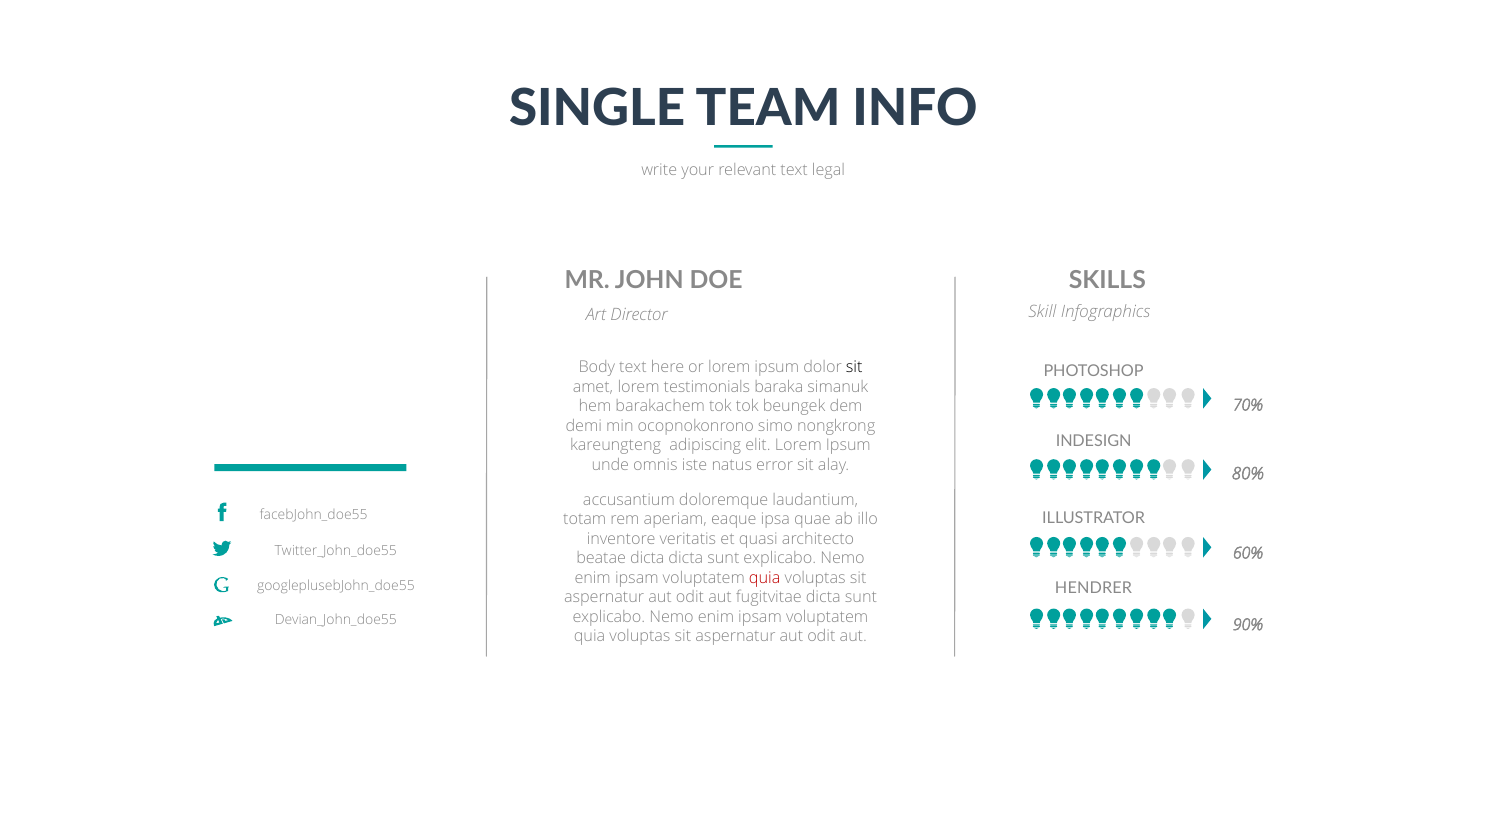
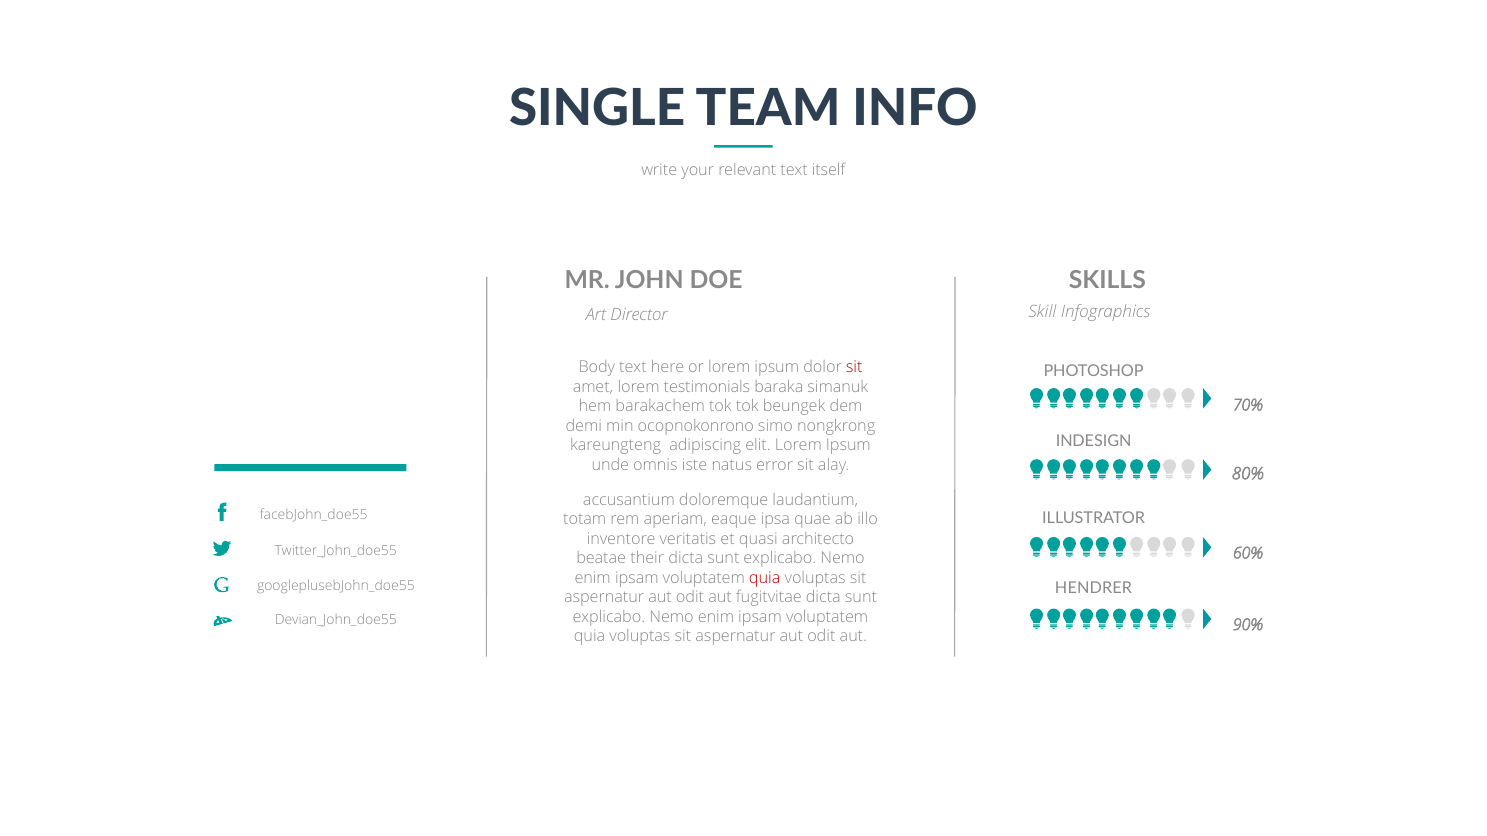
legal: legal -> itself
sit at (854, 368) colour: black -> red
beatae dicta: dicta -> their
